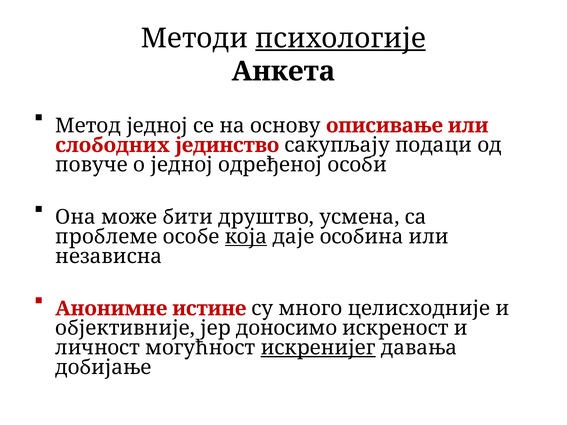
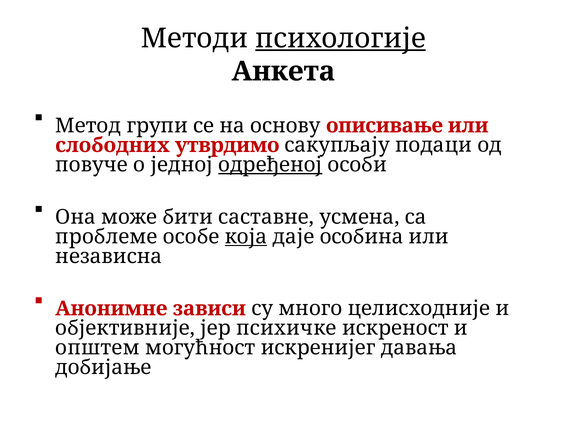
Метод једној: једној -> групи
јединство: јединство -> утврдимо
одређеној underline: none -> present
друштво: друштво -> саставне
истине: истине -> зависи
доносимо: доносимо -> психичке
личност: личност -> општем
искренијег underline: present -> none
